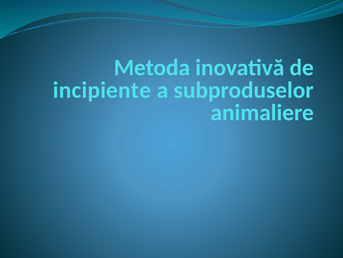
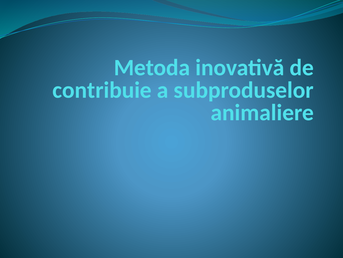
incipiente: incipiente -> contribuie
